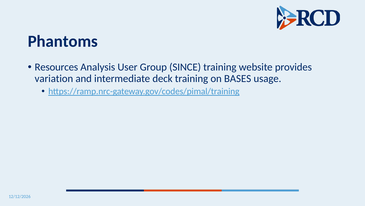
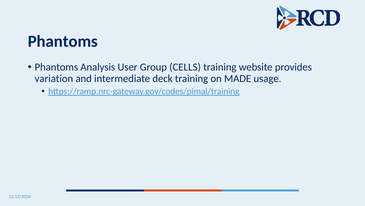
Resources at (56, 67): Resources -> Phantoms
SINCE: SINCE -> CELLS
BASES: BASES -> MADE
